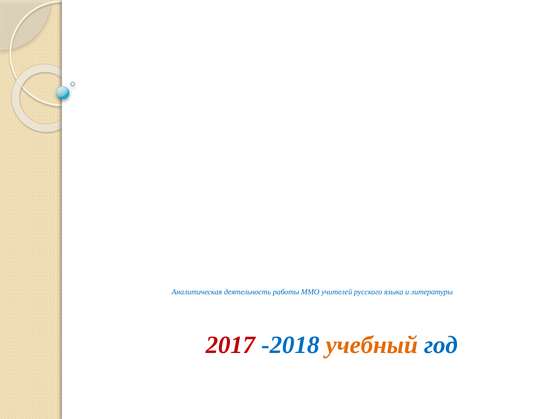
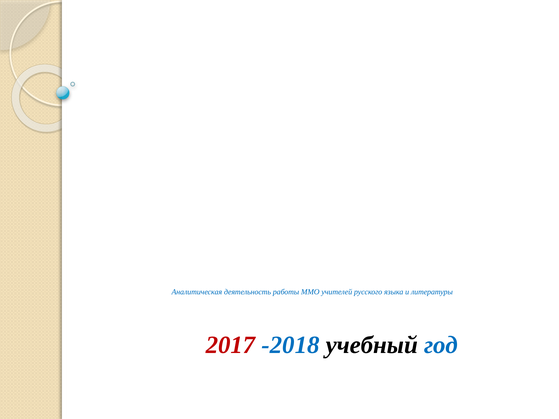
учебный colour: orange -> black
